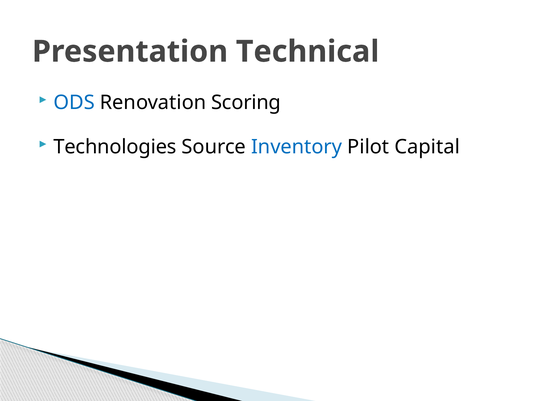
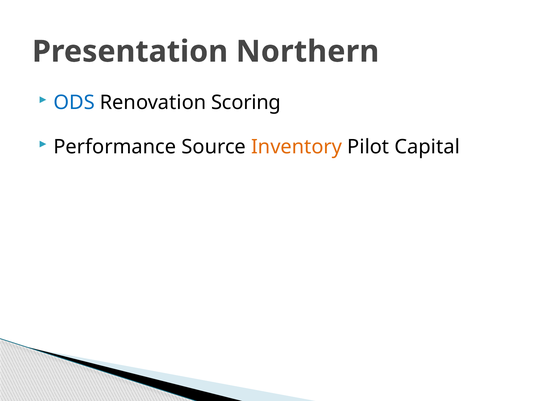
Technical: Technical -> Northern
Technologies: Technologies -> Performance
Inventory colour: blue -> orange
